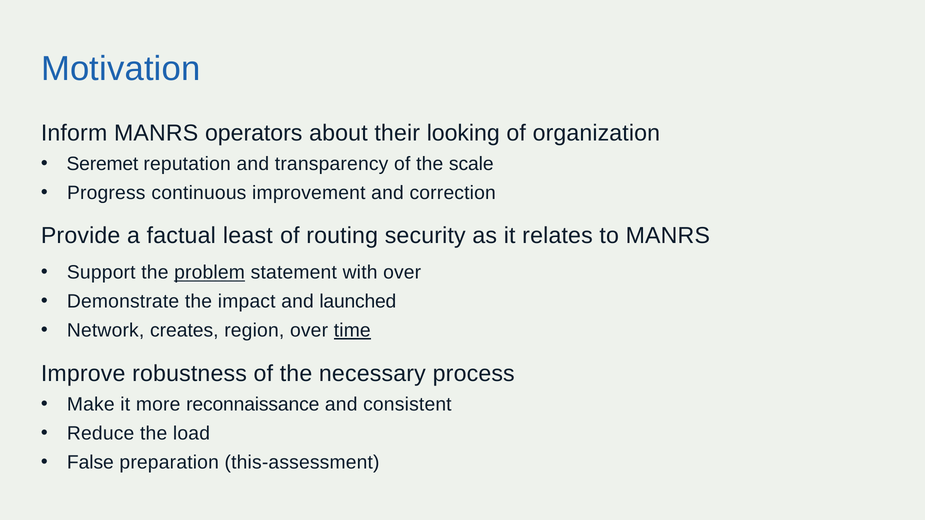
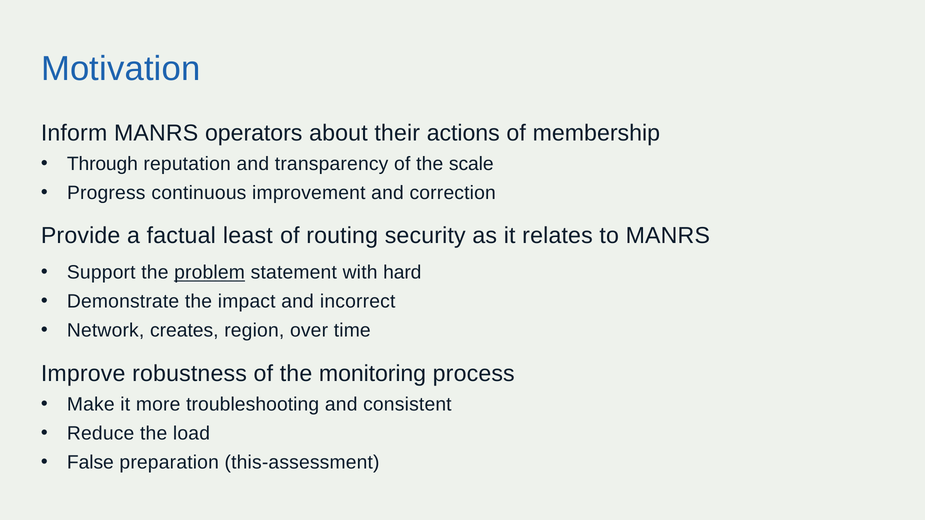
looking: looking -> actions
organization: organization -> membership
Seremet: Seremet -> Through
with over: over -> hard
launched: launched -> incorrect
time underline: present -> none
necessary: necessary -> monitoring
reconnaissance: reconnaissance -> troubleshooting
